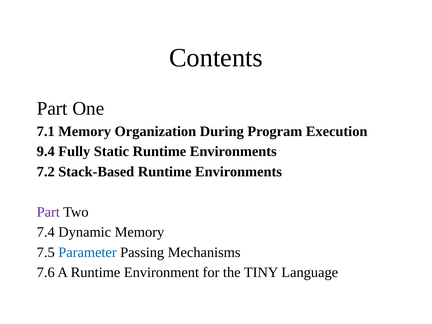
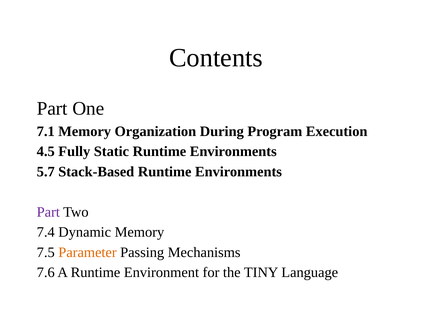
9.4: 9.4 -> 4.5
7.2: 7.2 -> 5.7
Parameter colour: blue -> orange
